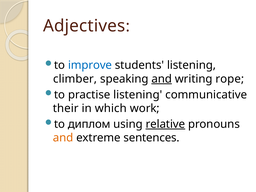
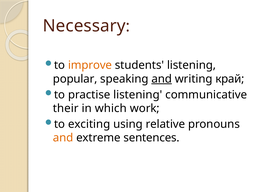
Adjectives: Adjectives -> Necessary
improve colour: blue -> orange
climber: climber -> popular
rope: rope -> край
диплом: диплом -> exciting
relative underline: present -> none
